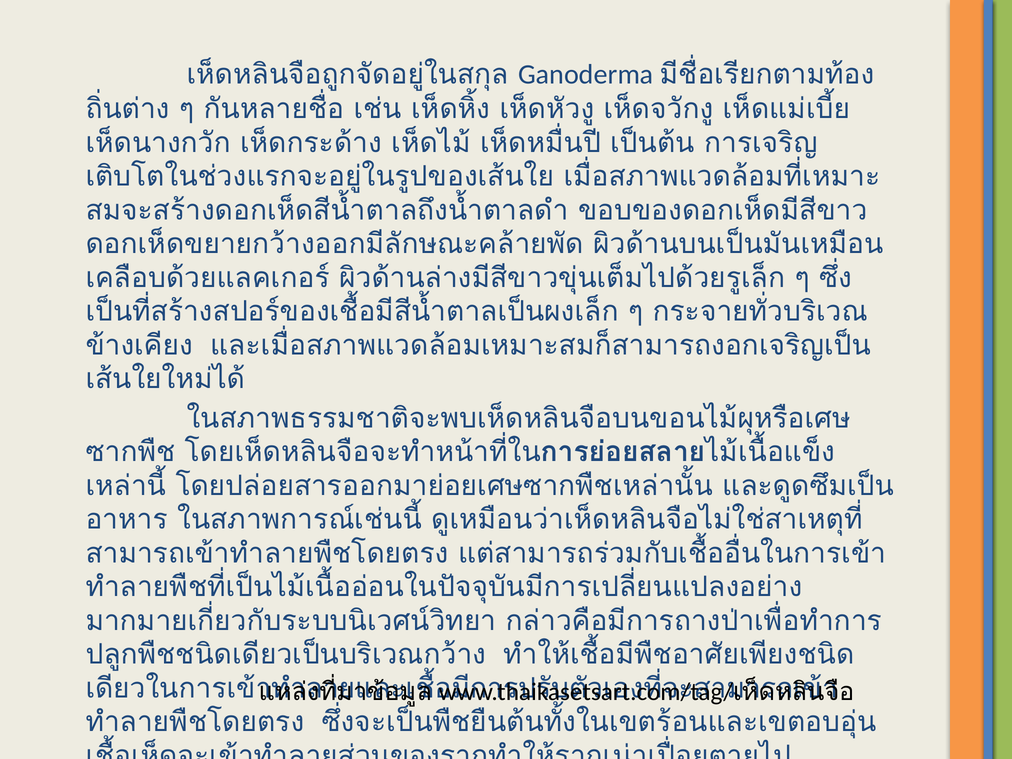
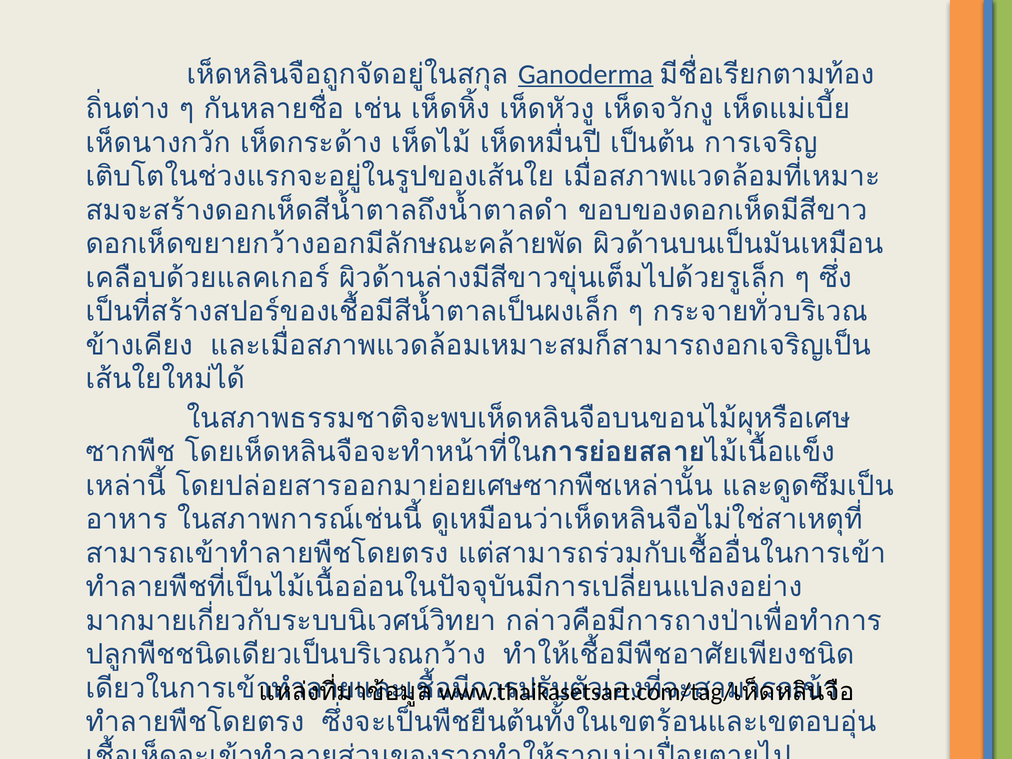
Ganoderma underline: none -> present
